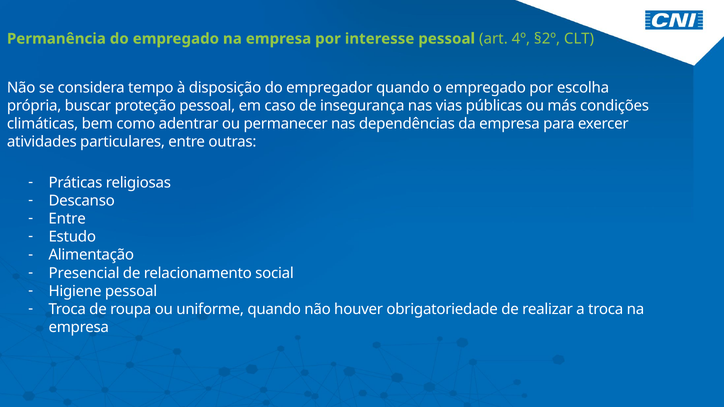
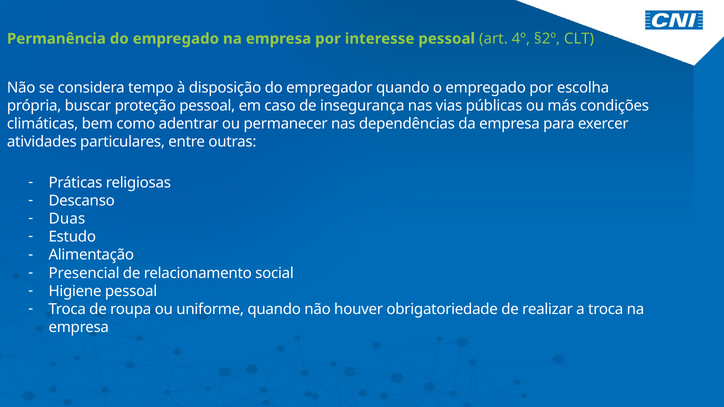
Entre at (67, 219): Entre -> Duas
